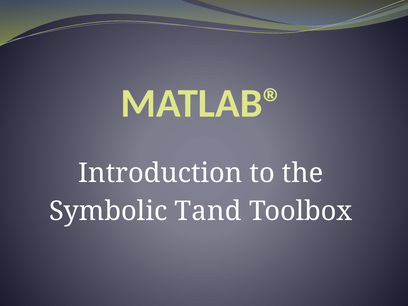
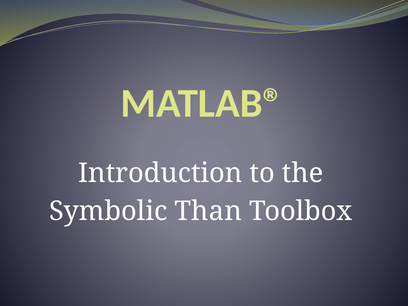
Tand: Tand -> Than
